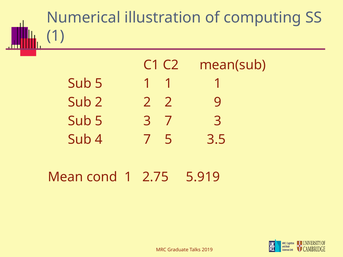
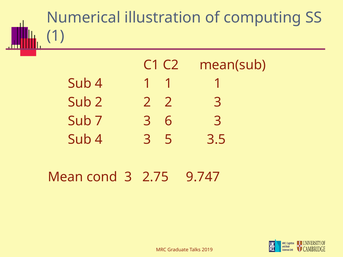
5 at (99, 84): 5 -> 4
2 9: 9 -> 3
5 at (99, 121): 5 -> 7
3 7: 7 -> 6
4 7: 7 -> 3
cond 1: 1 -> 3
5.919: 5.919 -> 9.747
